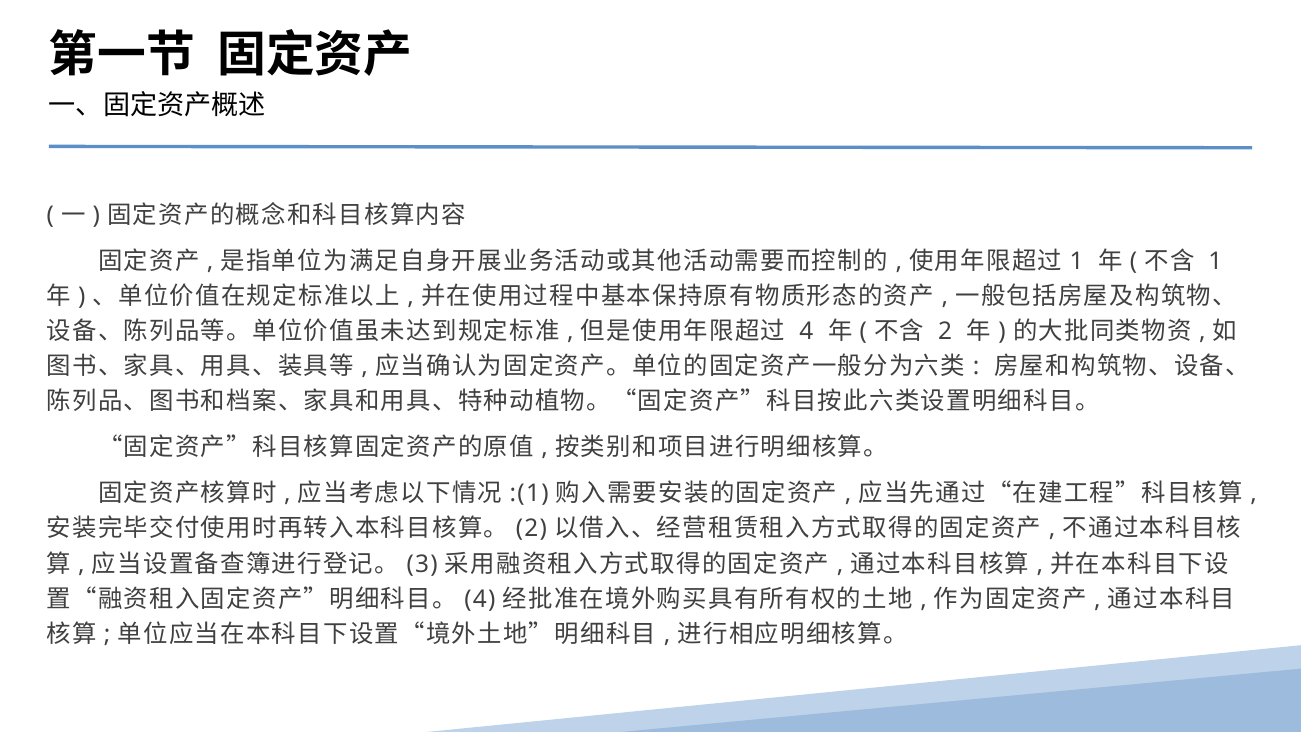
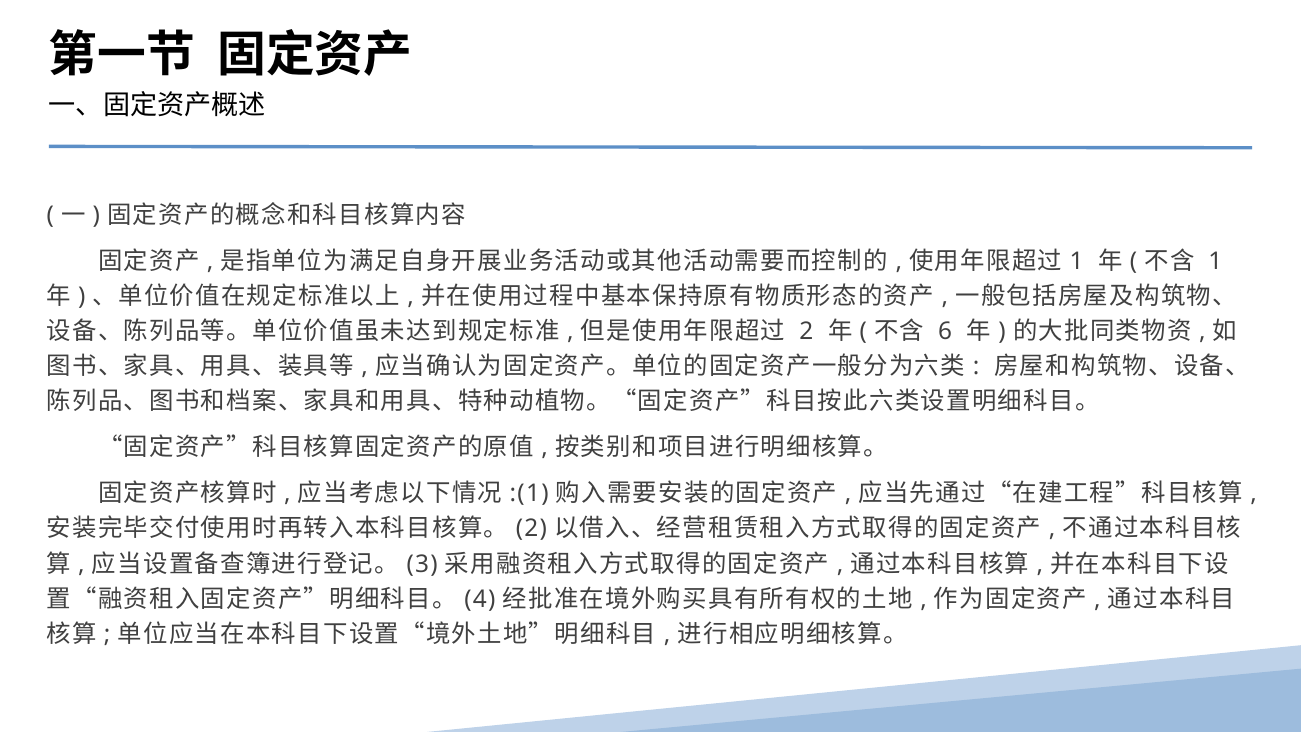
4 at (806, 332): 4 -> 2
2 at (945, 332): 2 -> 6
